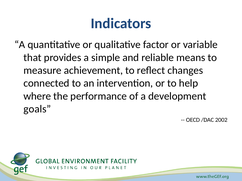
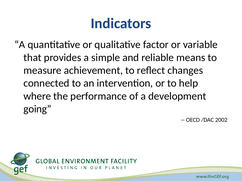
goals: goals -> going
